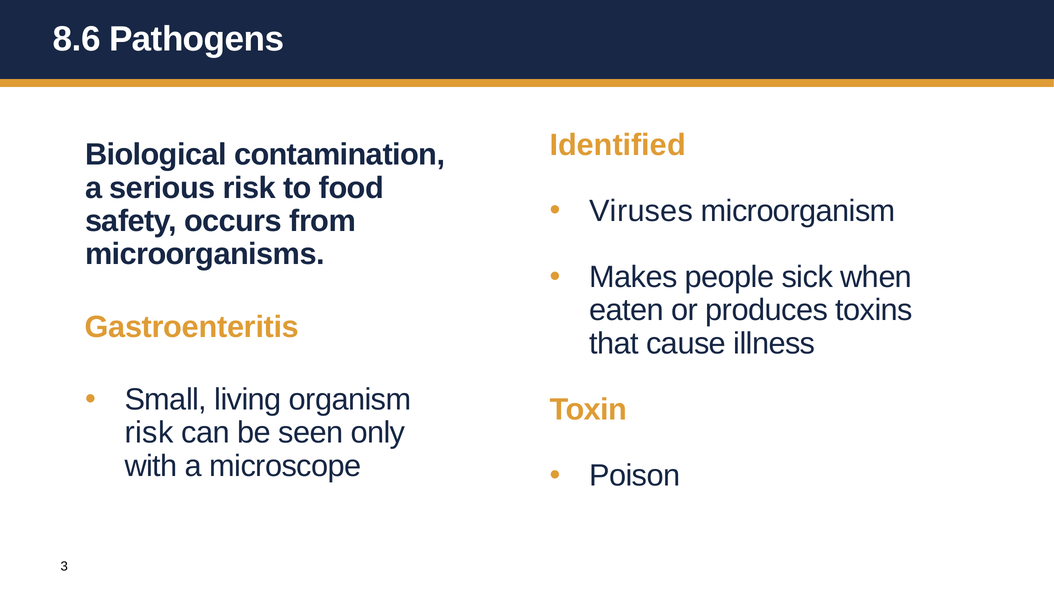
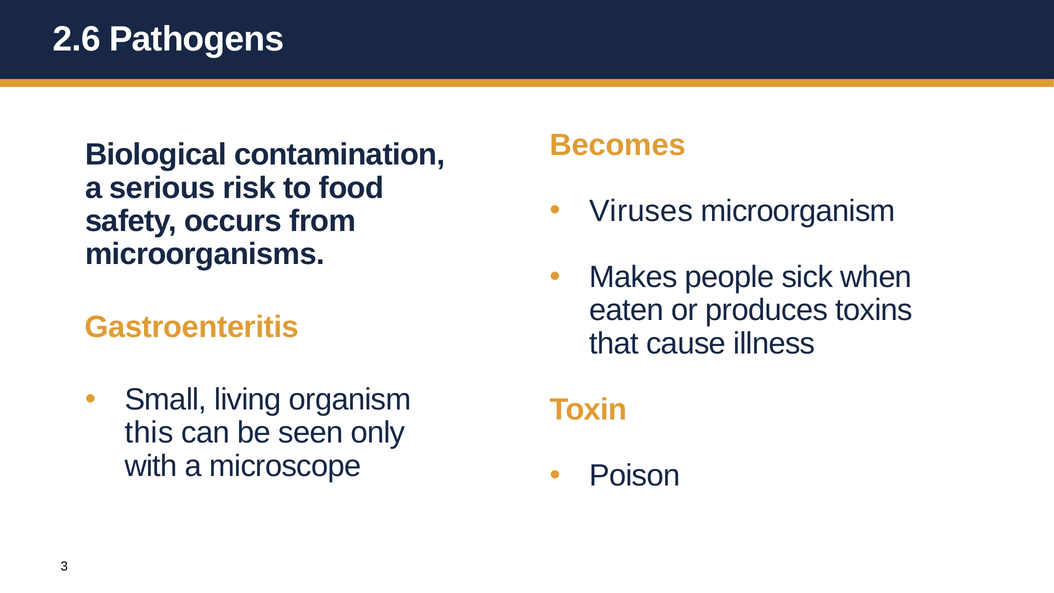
8.6: 8.6 -> 2.6
Identified: Identified -> Becomes
risk at (149, 433): risk -> this
